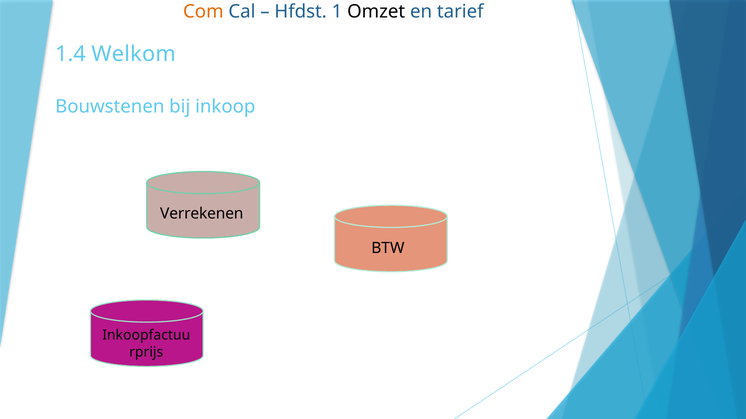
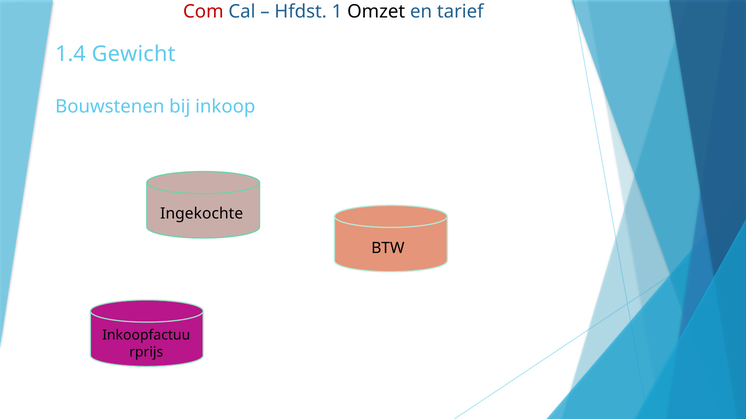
Com colour: orange -> red
Welkom: Welkom -> Gewicht
Verrekenen: Verrekenen -> Ingekochte
